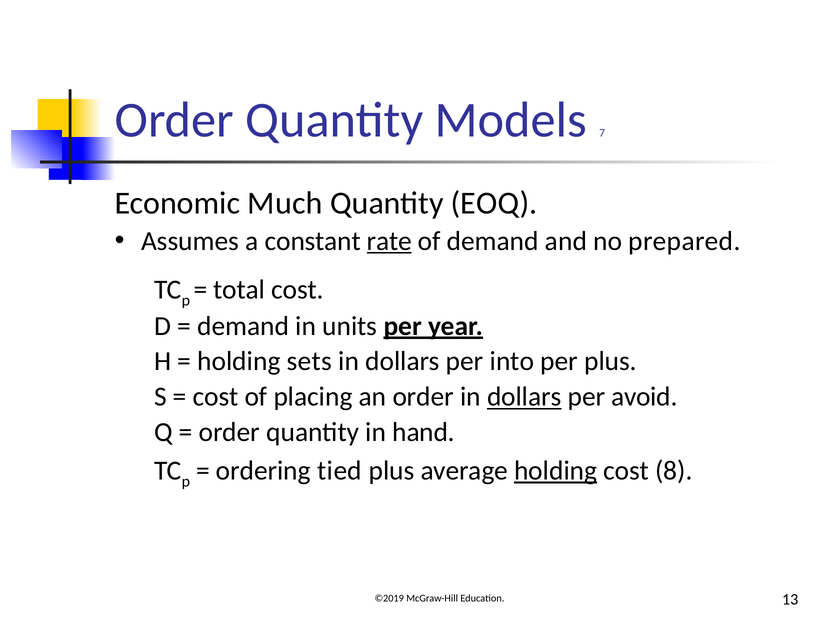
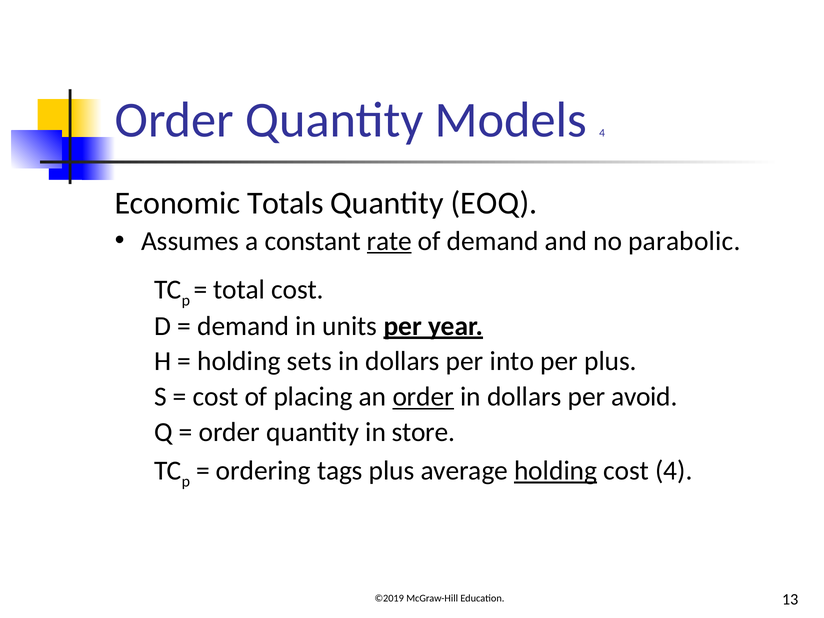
Models 7: 7 -> 4
Much: Much -> Totals
prepared: prepared -> parabolic
order at (423, 397) underline: none -> present
dollars at (524, 397) underline: present -> none
hand: hand -> store
tied: tied -> tags
cost 8: 8 -> 4
